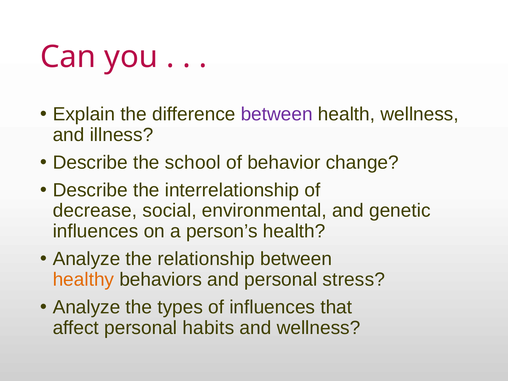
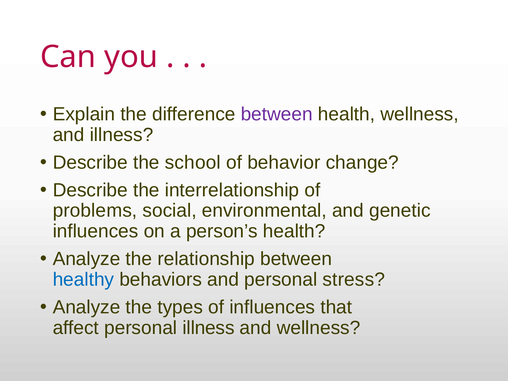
decrease: decrease -> problems
healthy colour: orange -> blue
personal habits: habits -> illness
